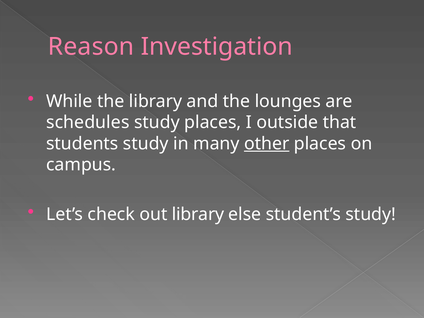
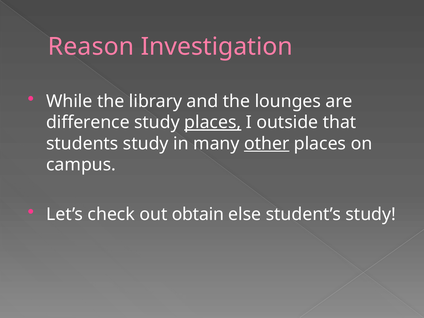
schedules: schedules -> difference
places at (213, 122) underline: none -> present
out library: library -> obtain
